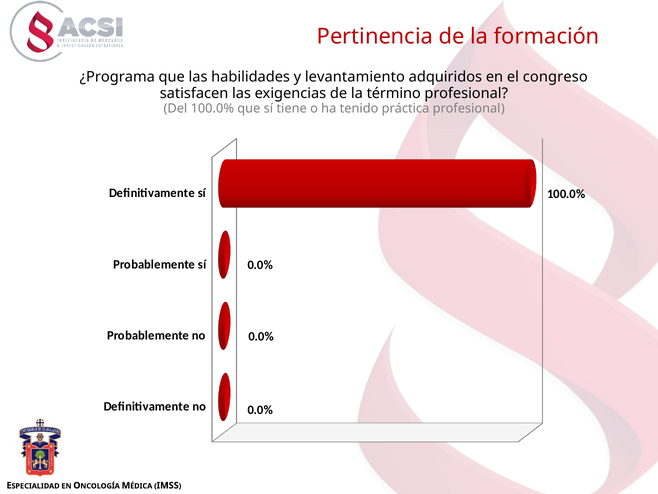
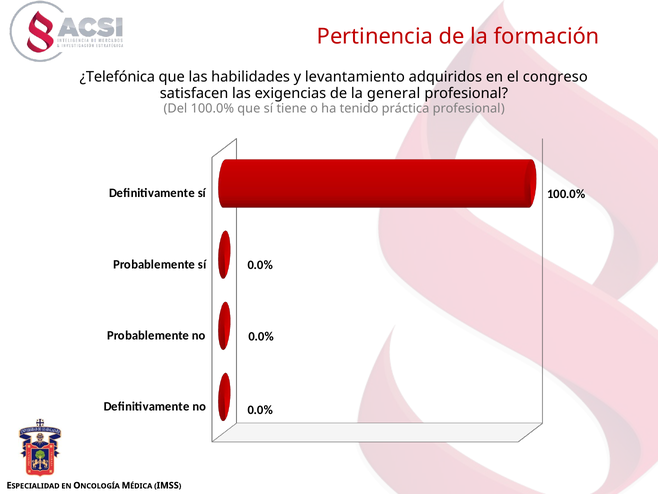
¿Programa: ¿Programa -> ¿Telefónica
término: término -> general
